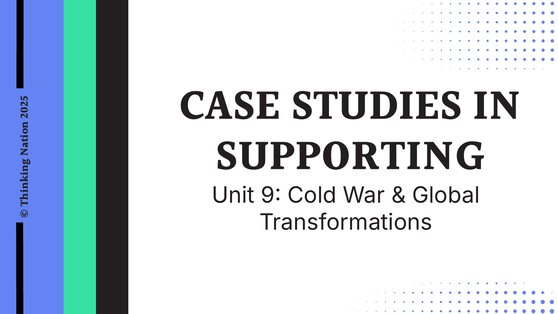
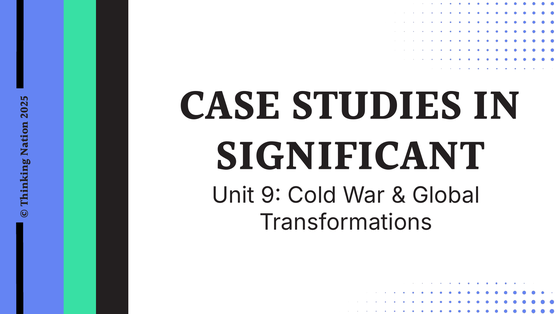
SUPPORTING: SUPPORTING -> SIGNIFICANT
